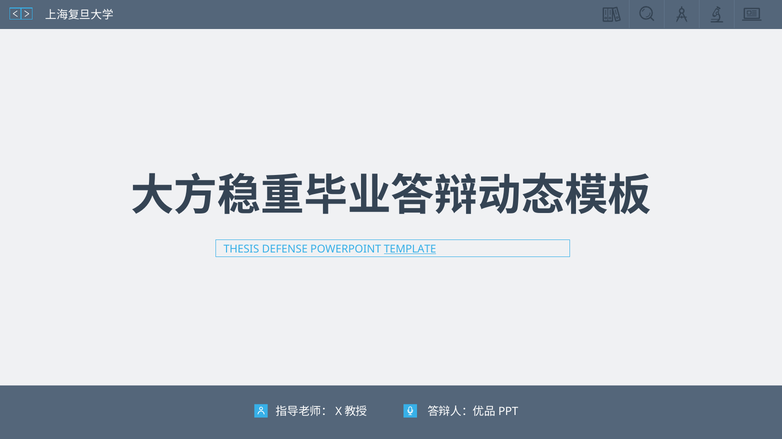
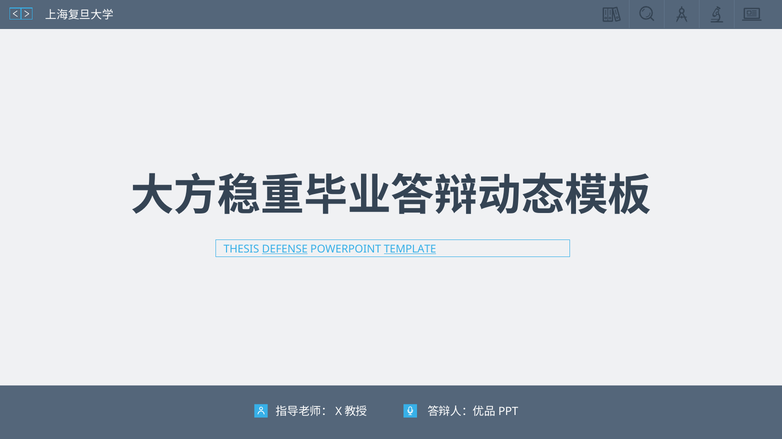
DEFENSE underline: none -> present
